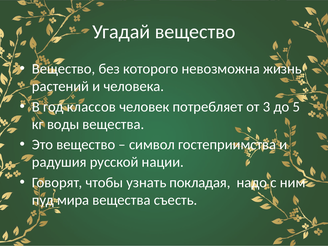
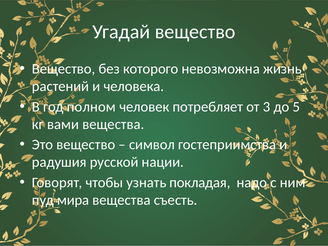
классов: классов -> полном
воды: воды -> вами
